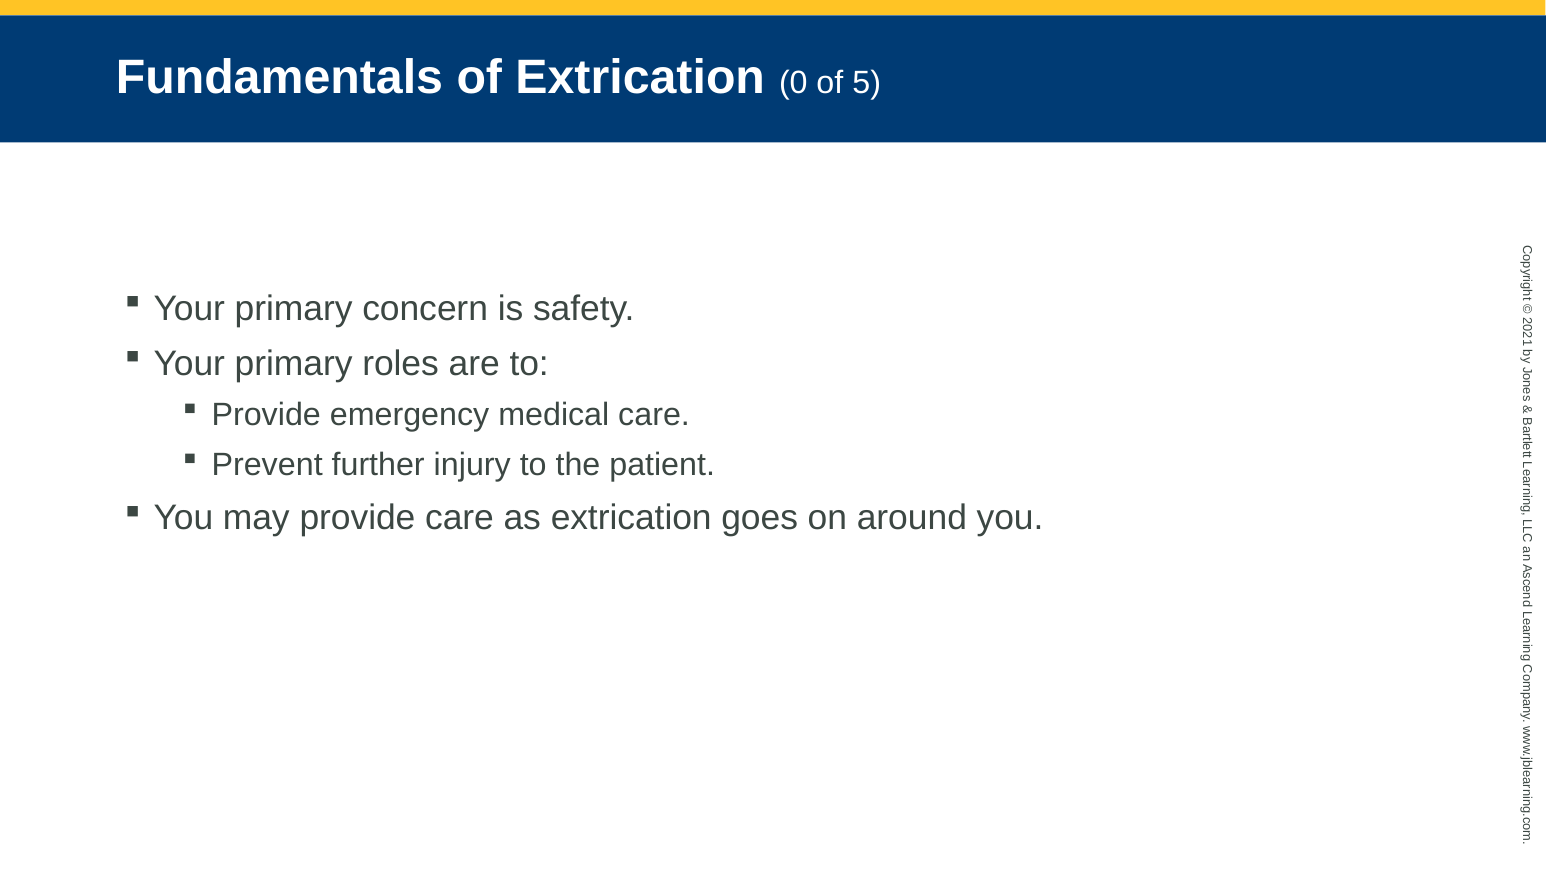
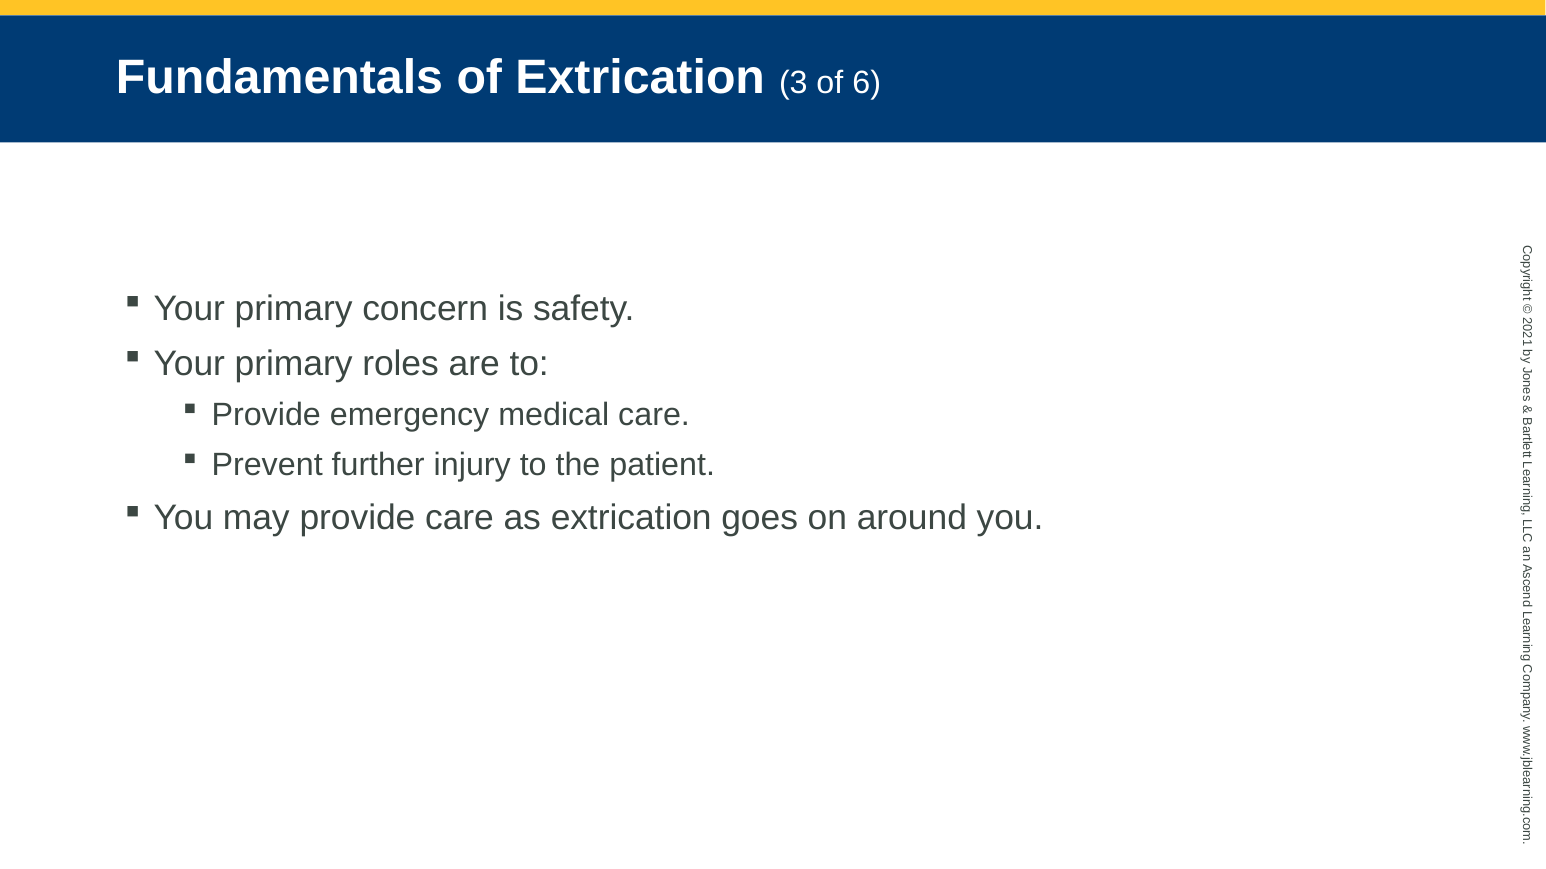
Extrication 0: 0 -> 3
5: 5 -> 6
